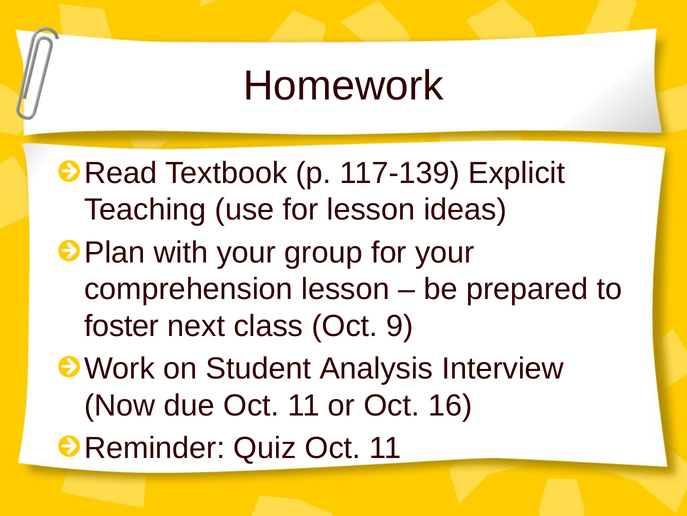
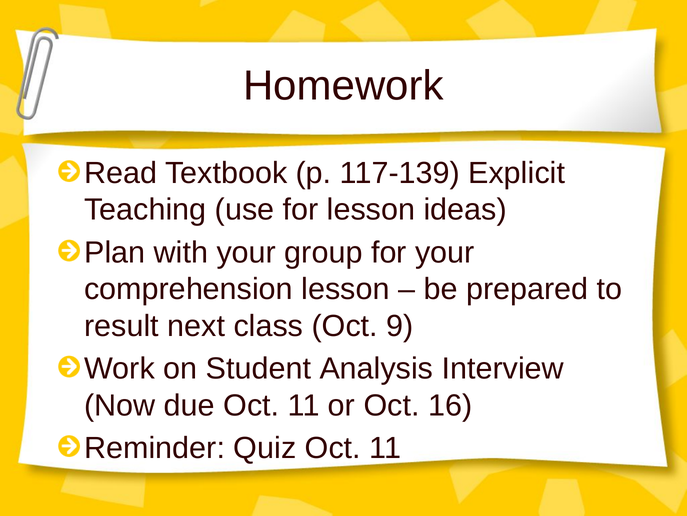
foster: foster -> result
